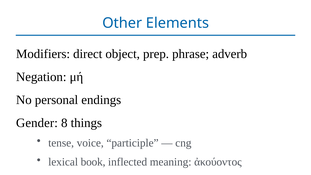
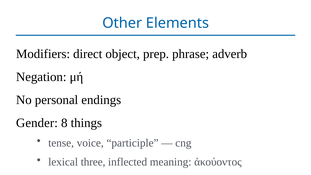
book: book -> three
